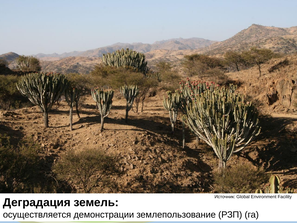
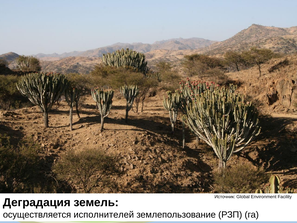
демонстрации: демонстрации -> исполнителей
